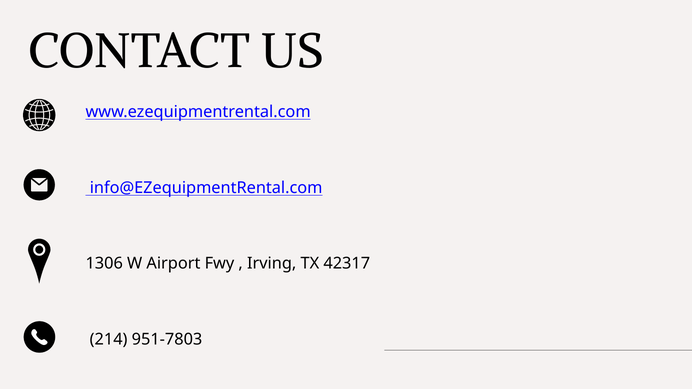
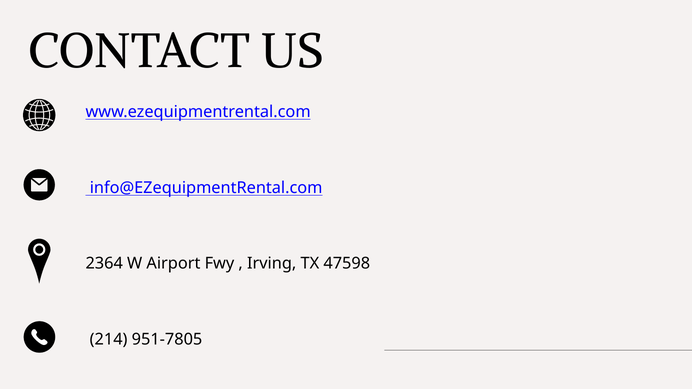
1306: 1306 -> 2364
42317: 42317 -> 47598
951-7803: 951-7803 -> 951-7805
